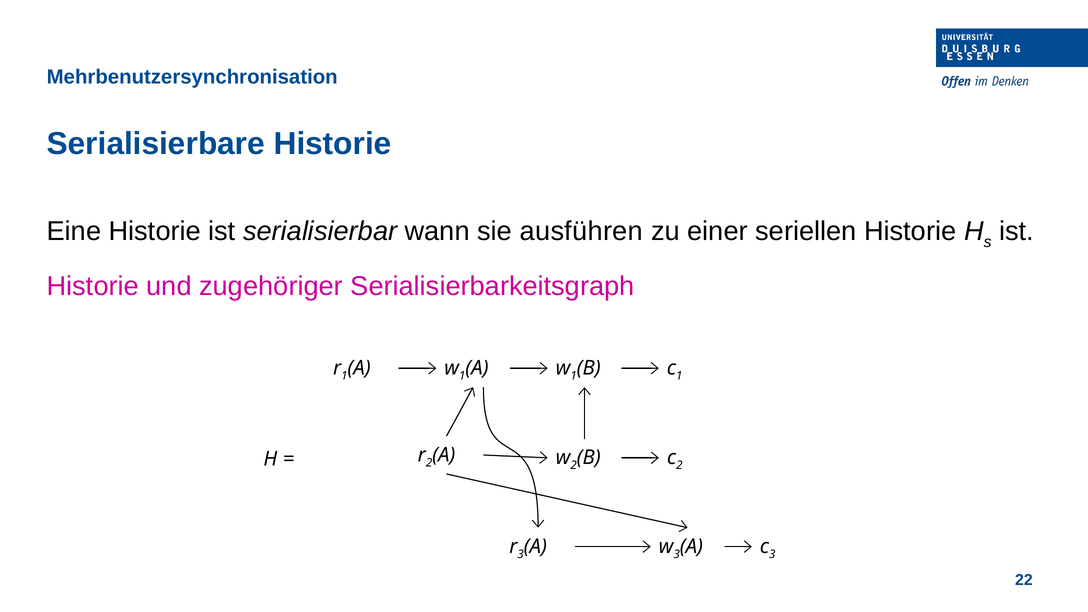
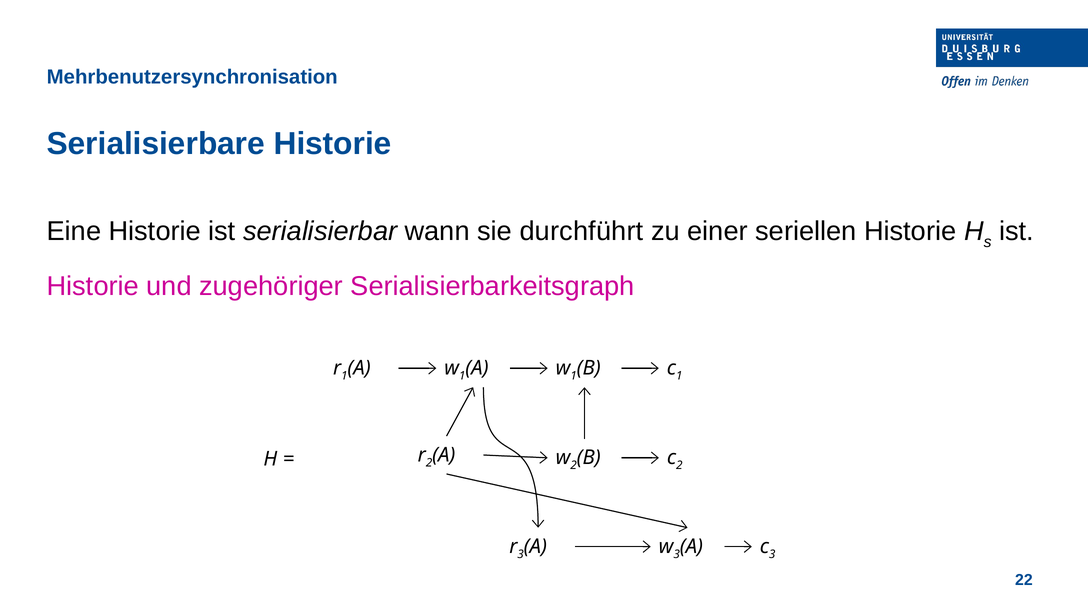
ausführen: ausführen -> durchführt
